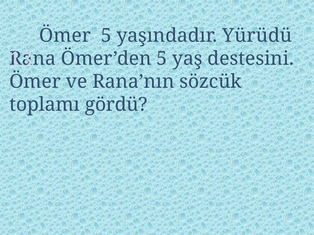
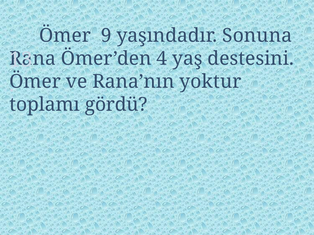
Ömer 5: 5 -> 9
Yürüdü: Yürüdü -> Sonuna
Ömer’den 5: 5 -> 4
sözcük: sözcük -> yoktur
